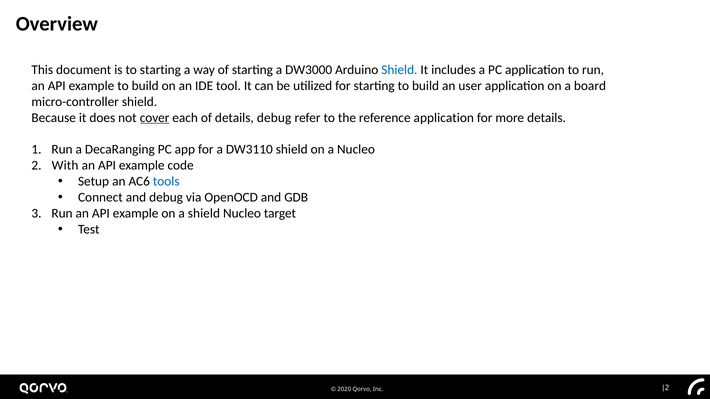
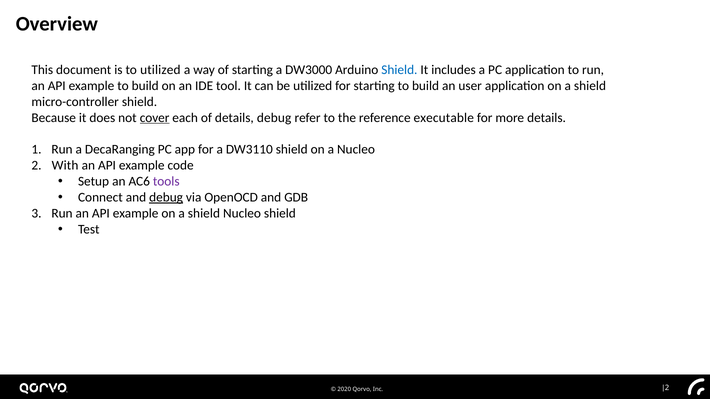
to starting: starting -> utilized
application on a board: board -> shield
reference application: application -> executable
tools colour: blue -> purple
debug at (166, 198) underline: none -> present
Nucleo target: target -> shield
